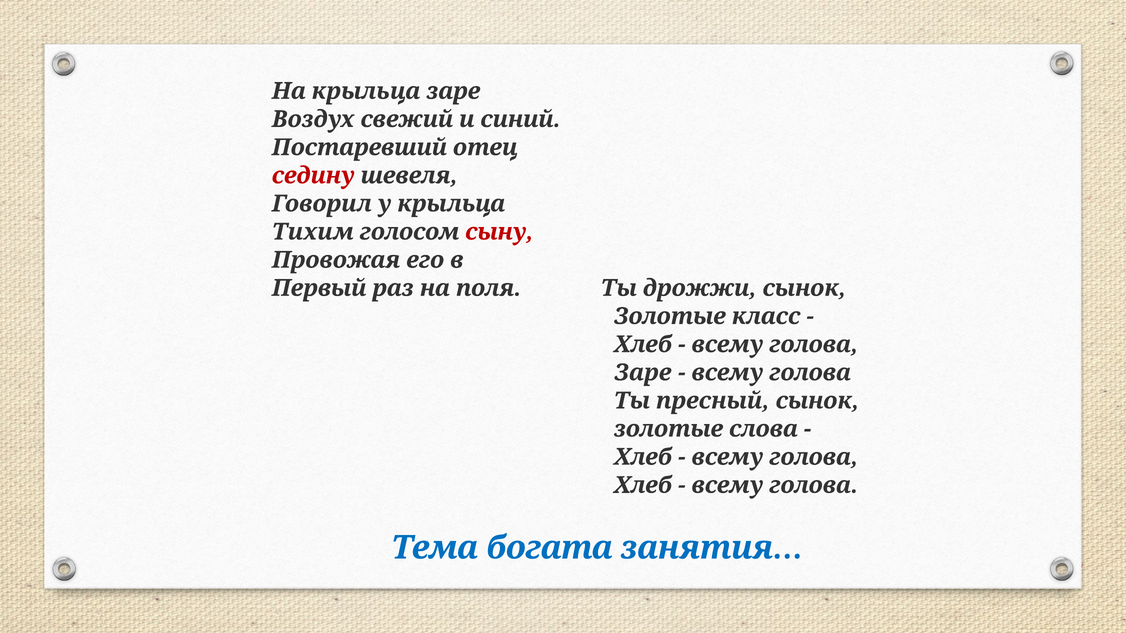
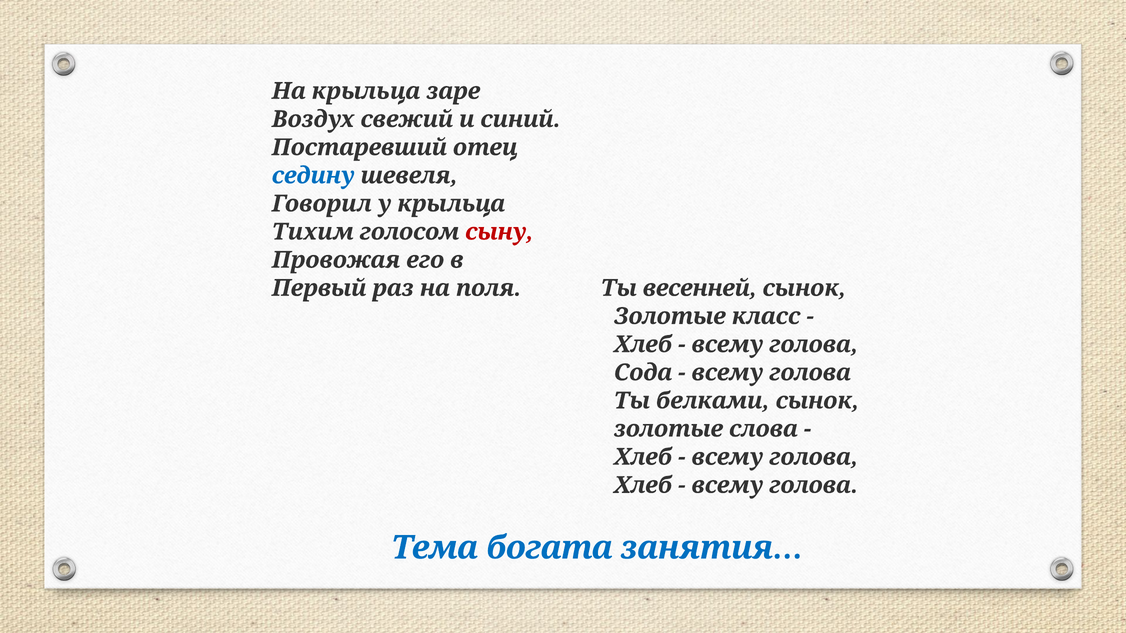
седину colour: red -> blue
дрожжи: дрожжи -> весенней
Заре at (643, 373): Заре -> Сода
пресный: пресный -> белками
